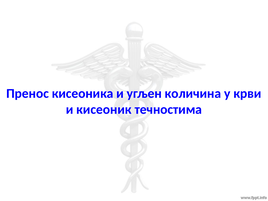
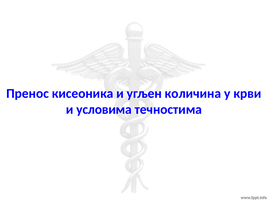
кисеоник: кисеоник -> условима
